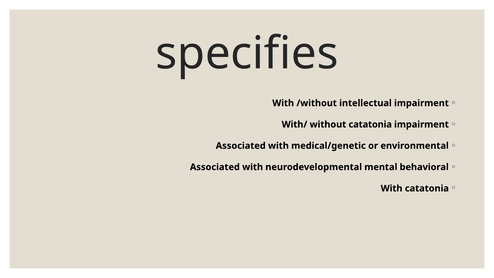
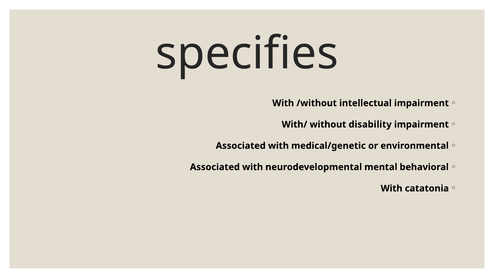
without catatonia: catatonia -> disability
